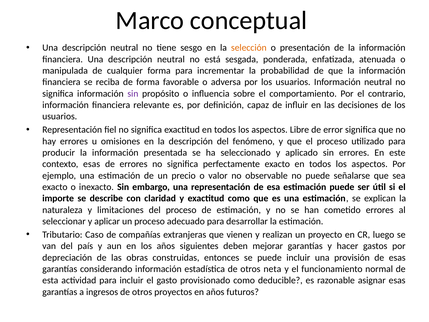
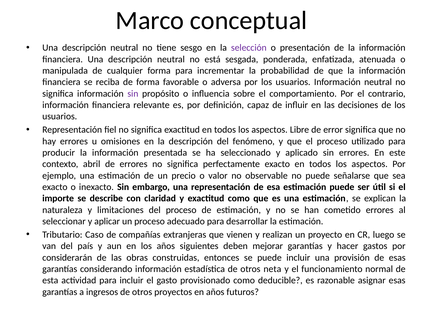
selección colour: orange -> purple
contexto esas: esas -> abril
depreciación: depreciación -> considerarán
